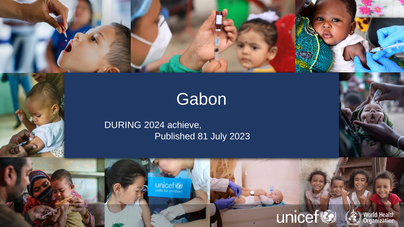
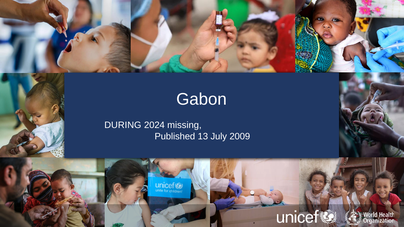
achieve: achieve -> missing
81: 81 -> 13
2023: 2023 -> 2009
